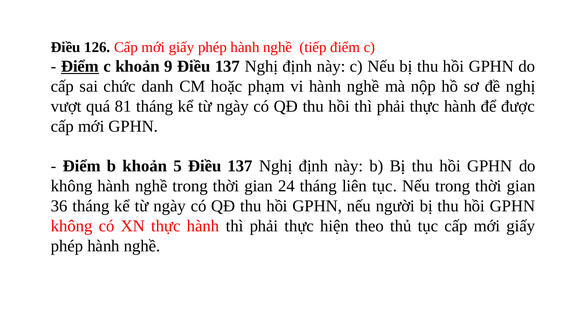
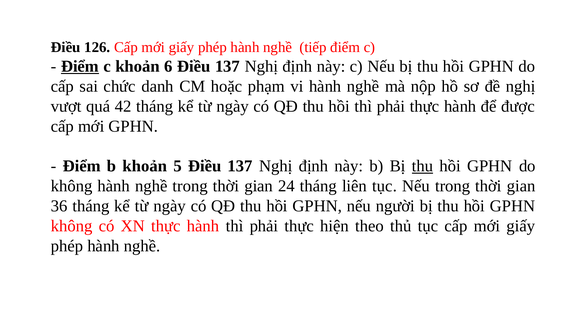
9: 9 -> 6
81: 81 -> 42
thu at (422, 166) underline: none -> present
